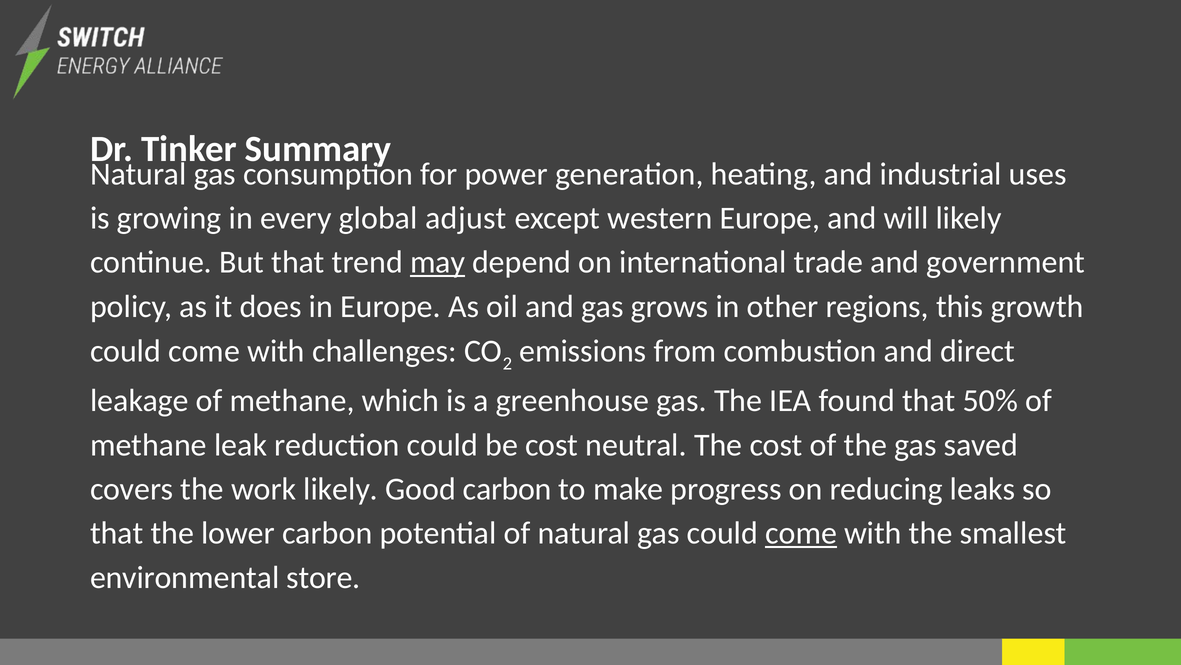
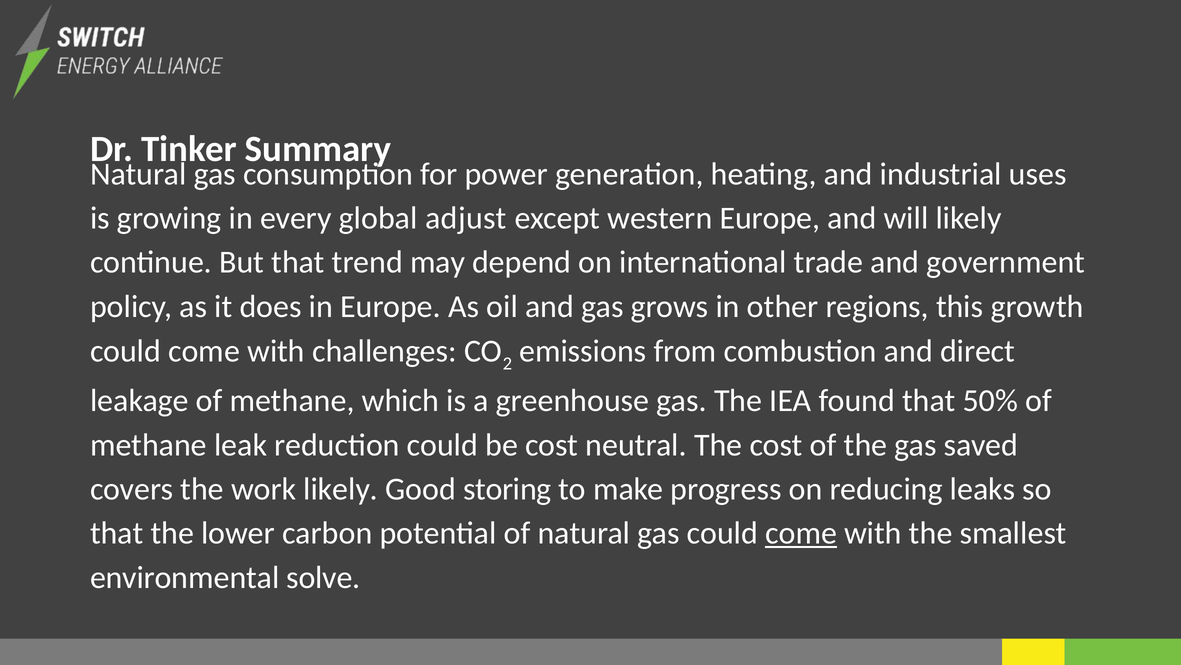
may underline: present -> none
Good carbon: carbon -> storing
store: store -> solve
